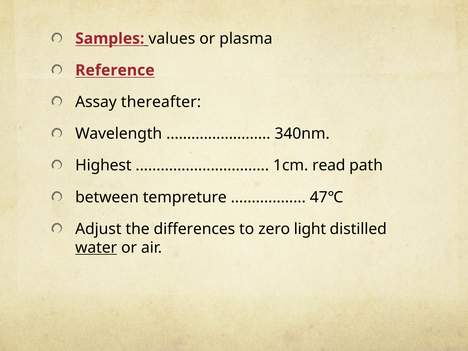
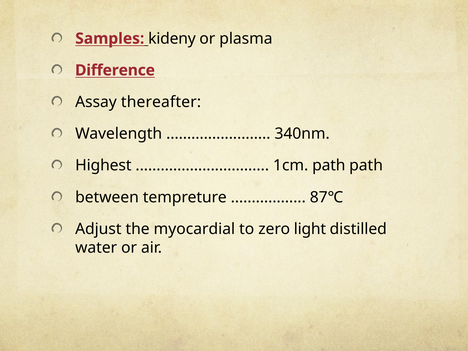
values: values -> kideny
Reference: Reference -> Difference
1cm read: read -> path
47℃: 47℃ -> 87℃
differences: differences -> myocardial
water underline: present -> none
